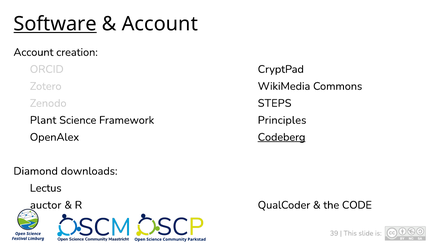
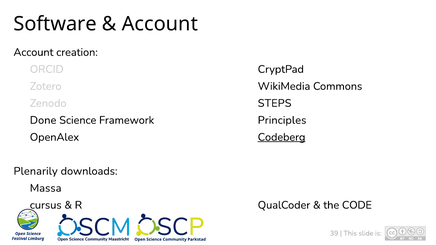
Software underline: present -> none
Plant: Plant -> Done
Diamond: Diamond -> Plenarily
Lectus: Lectus -> Massa
auctor: auctor -> cursus
